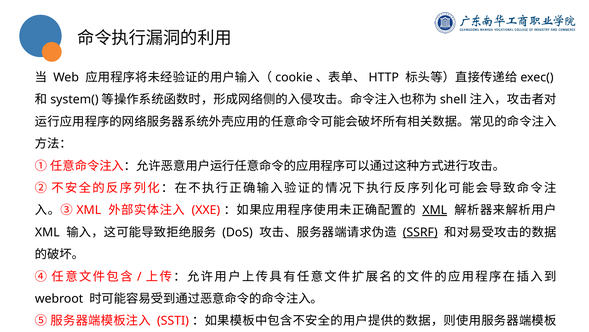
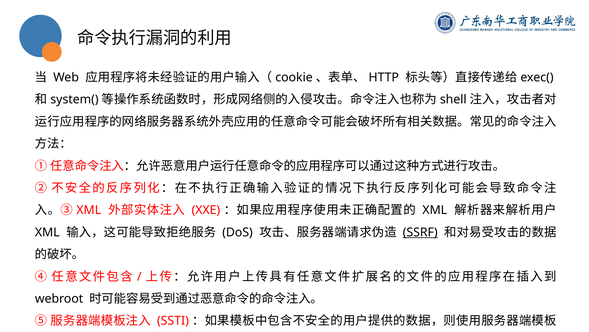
XML at (435, 210) underline: present -> none
